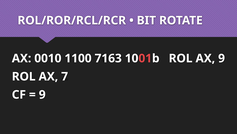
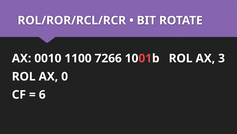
7163: 7163 -> 7266
AX 9: 9 -> 3
7: 7 -> 0
9 at (42, 94): 9 -> 6
